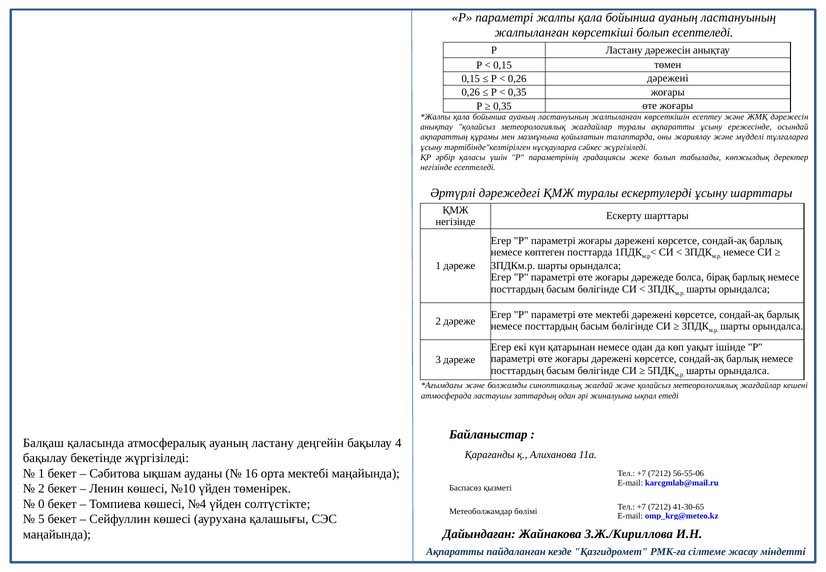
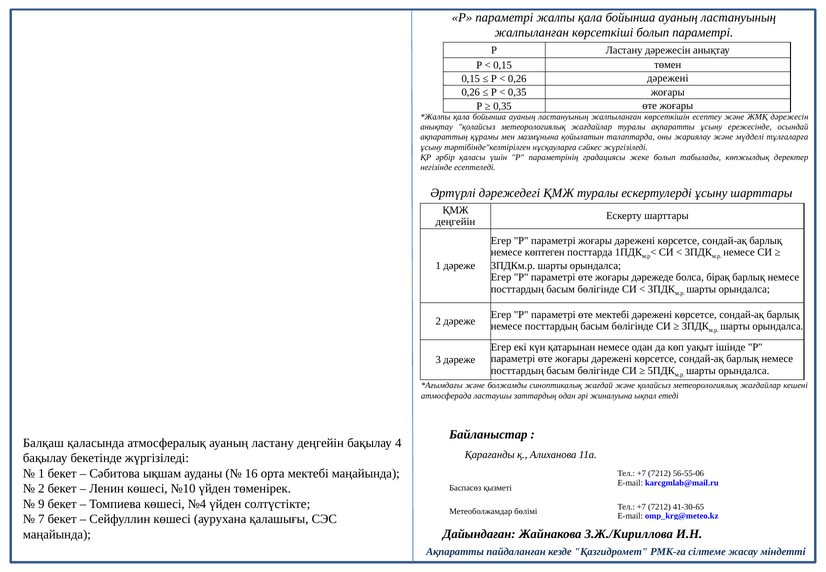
болып есептеледі: есептеледі -> параметрі
негізінде at (455, 222): негізінде -> деңгейін
0: 0 -> 9
5: 5 -> 7
